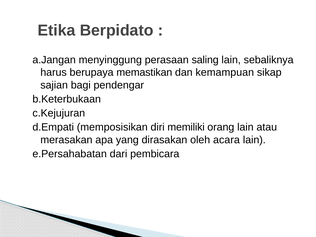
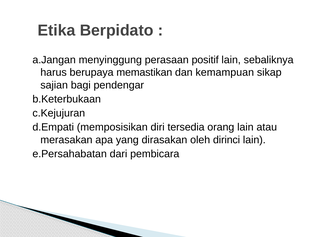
saling: saling -> positif
memiliki: memiliki -> tersedia
acara: acara -> dirinci
